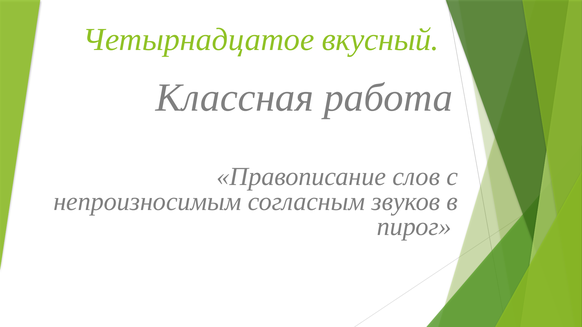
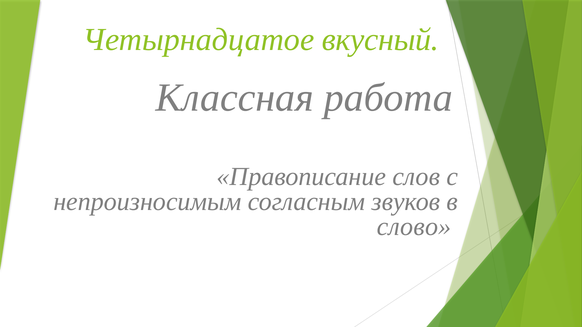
пирог: пирог -> слово
